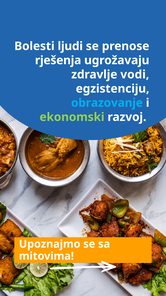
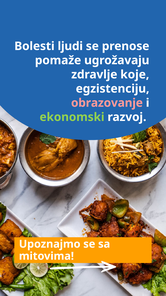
rješenja: rješenja -> pomaže
vodi: vodi -> koje
obrazovanje colour: light blue -> pink
